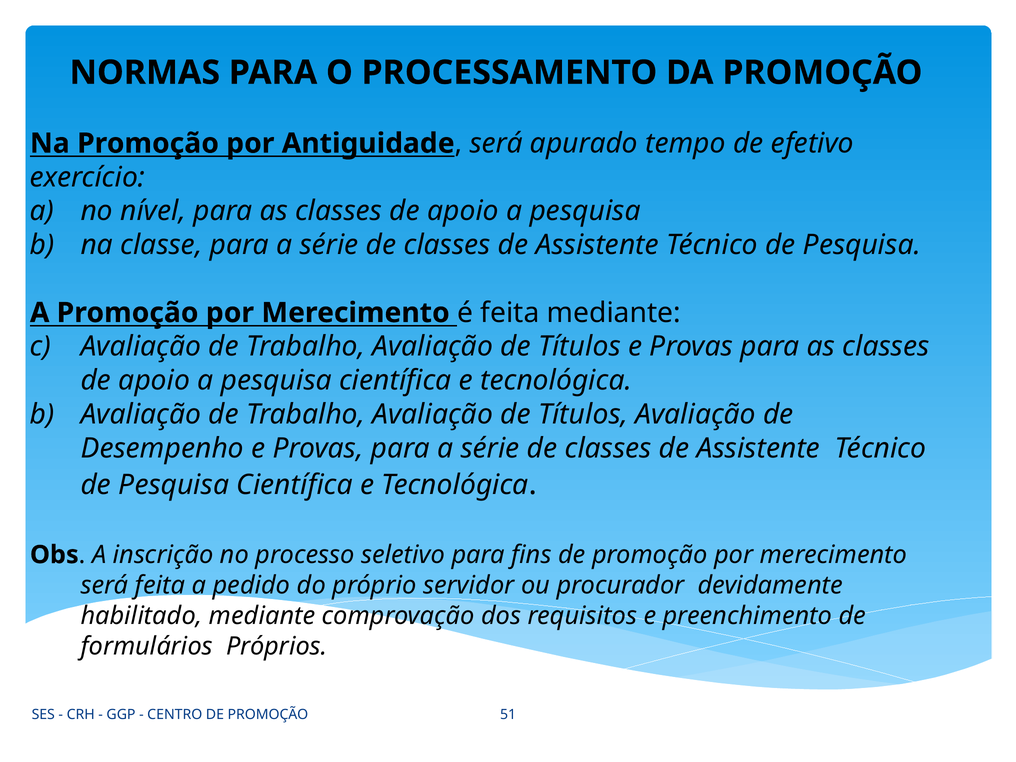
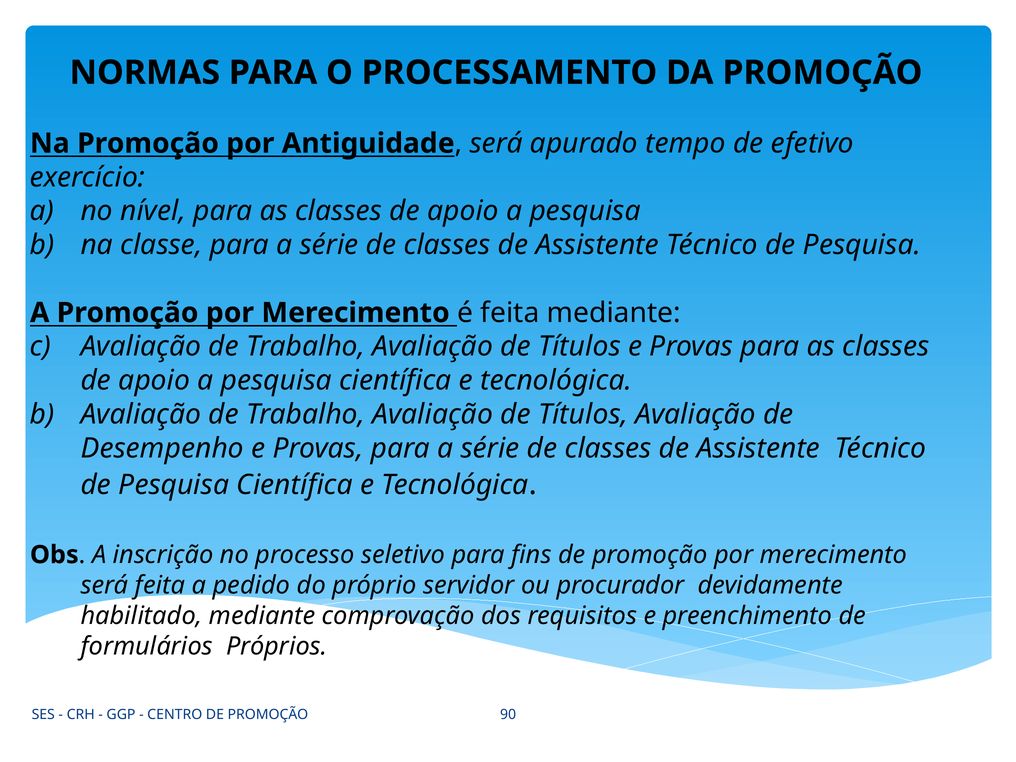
51: 51 -> 90
